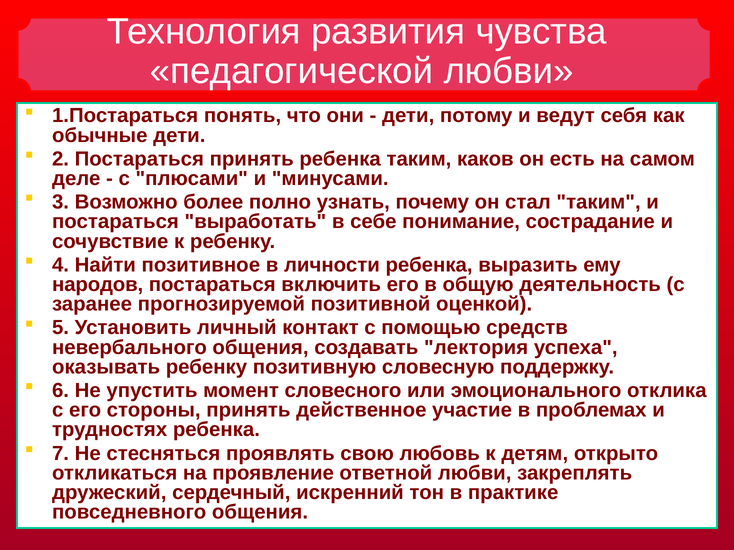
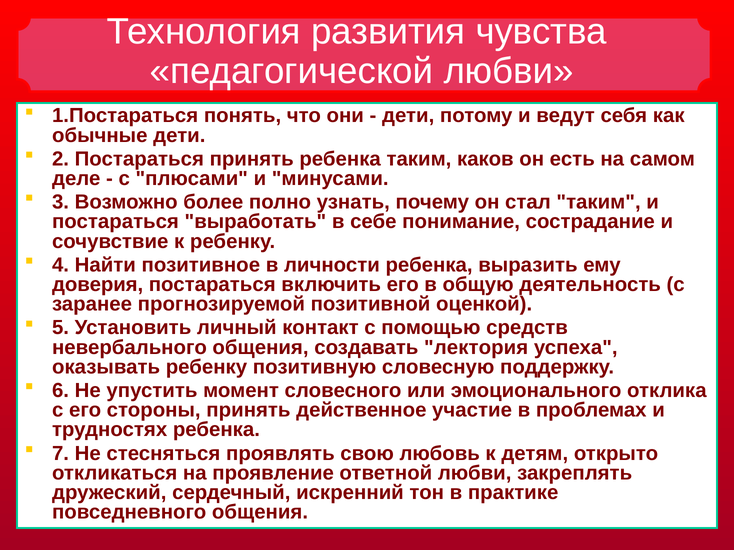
народов: народов -> доверия
